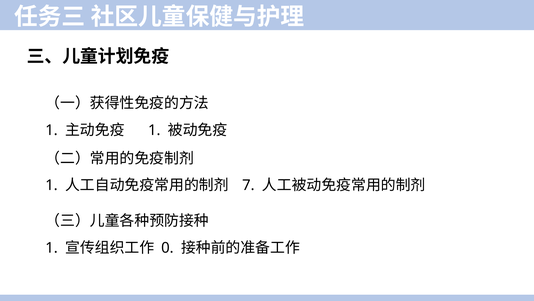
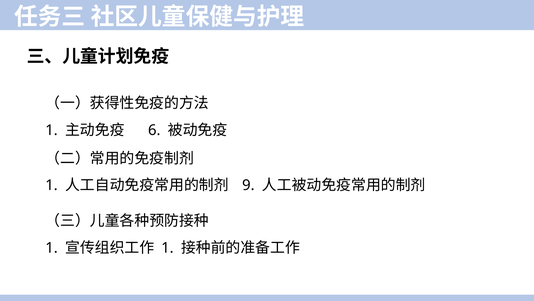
1 at (154, 130): 1 -> 6
7: 7 -> 9
0 at (167, 247): 0 -> 1
